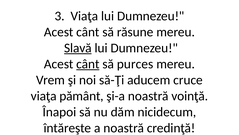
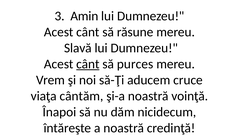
3 Viaţa: Viaţa -> Amin
Slavă underline: present -> none
pământ: pământ -> cântăm
